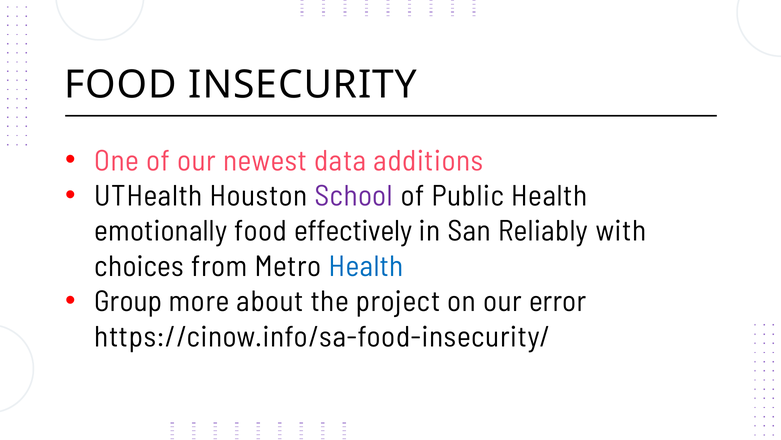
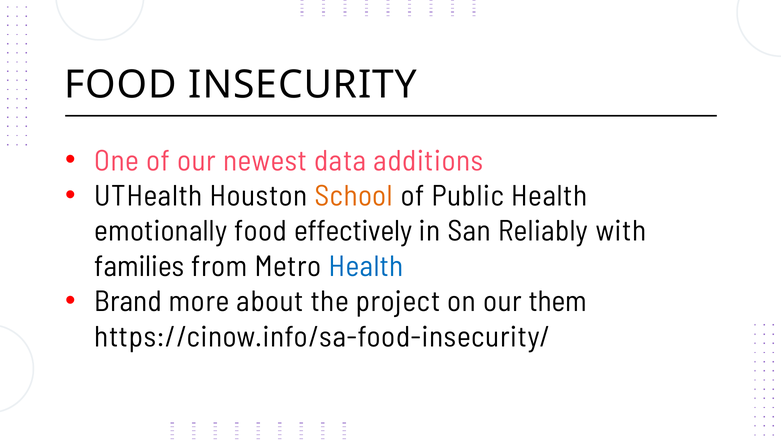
School colour: purple -> orange
choices: choices -> families
Group: Group -> Brand
error: error -> them
